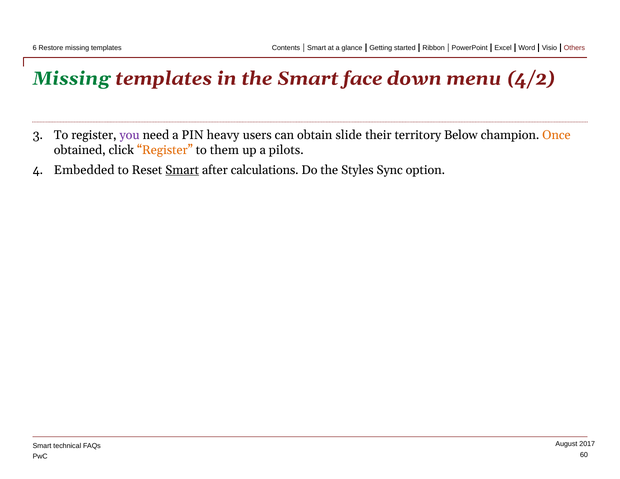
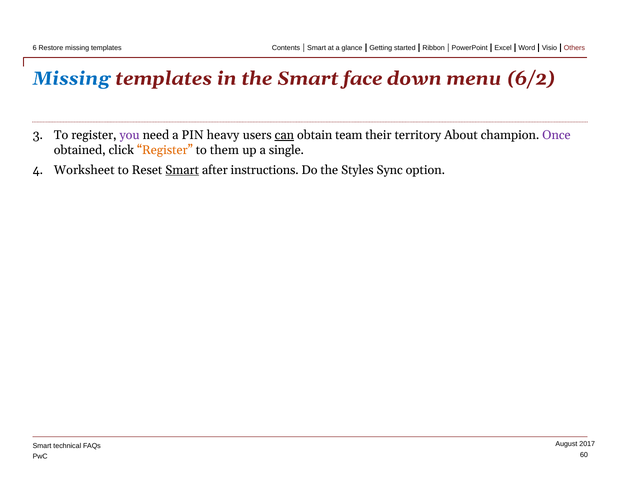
Missing at (72, 79) colour: green -> blue
4/2: 4/2 -> 6/2
can underline: none -> present
slide: slide -> team
Below: Below -> About
Once colour: orange -> purple
pilots: pilots -> single
Embedded: Embedded -> Worksheet
calculations: calculations -> instructions
